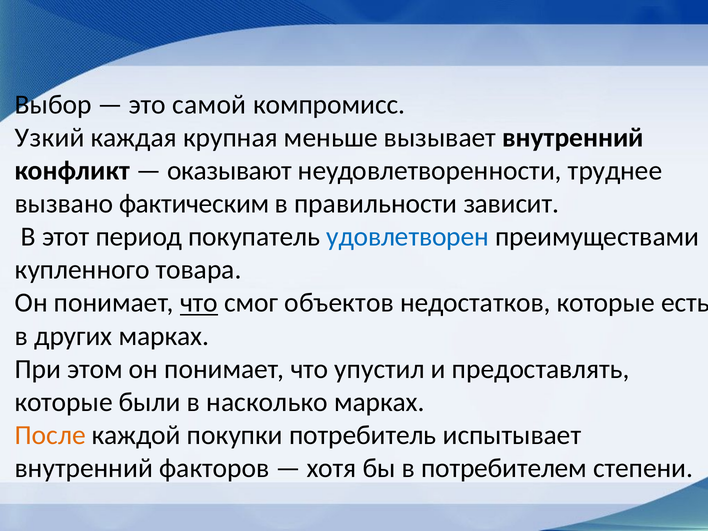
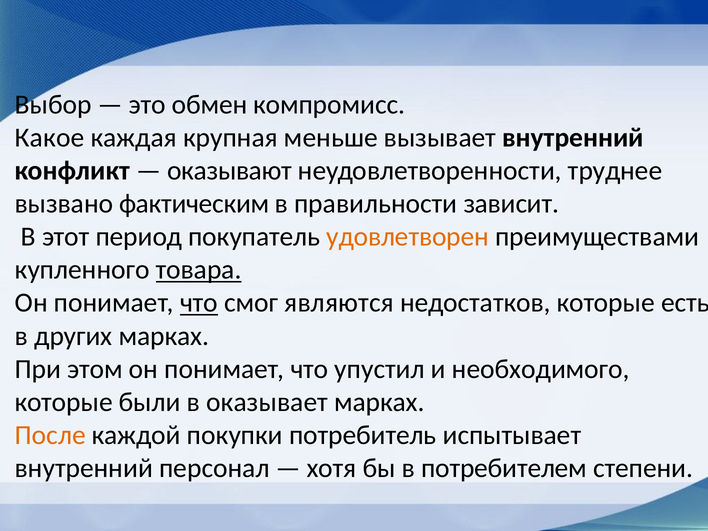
самой: самой -> обмен
Узкий: Узкий -> Какое
удовлетворен colour: blue -> orange
товара underline: none -> present
объектов: объектов -> являются
предоставлять: предоставлять -> необходимого
насколько: насколько -> оказывает
факторов: факторов -> персонал
